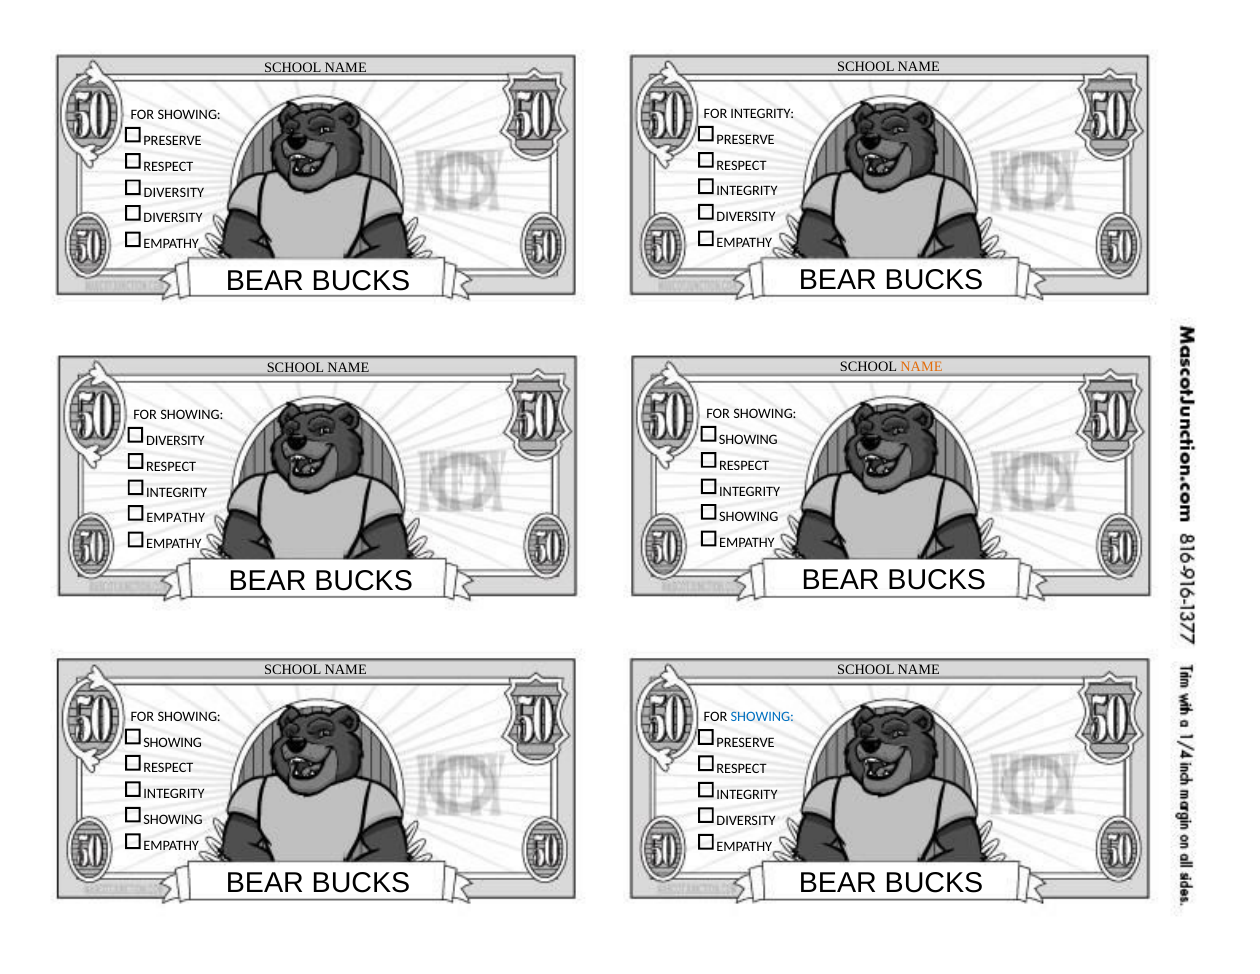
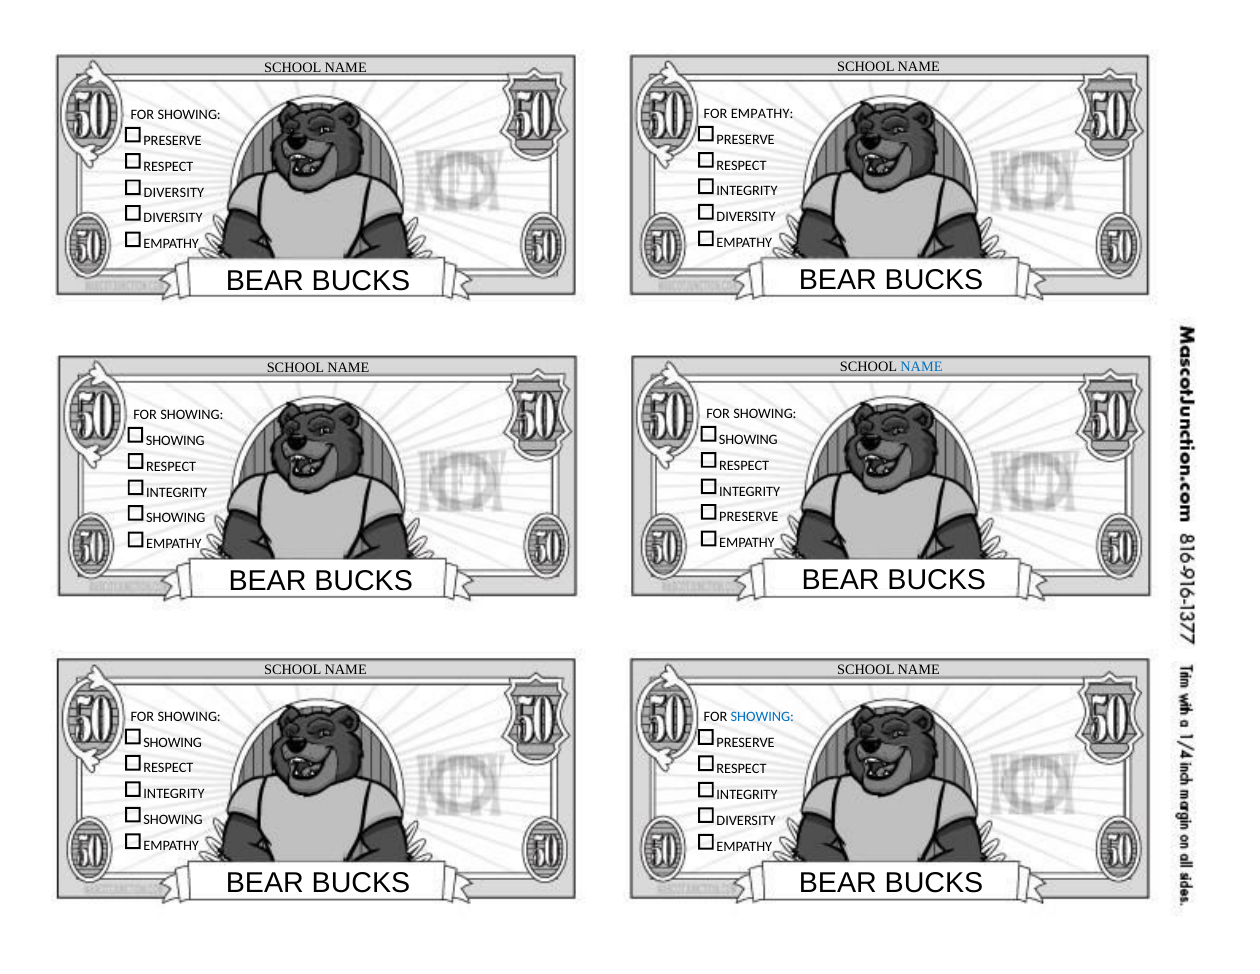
FOR INTEGRITY: INTEGRITY -> EMPATHY
NAME at (921, 367) colour: orange -> blue
DIVERSITY at (175, 441): DIVERSITY -> SHOWING
SHOWING at (749, 517): SHOWING -> PRESERVE
EMPATHY at (176, 518): EMPATHY -> SHOWING
